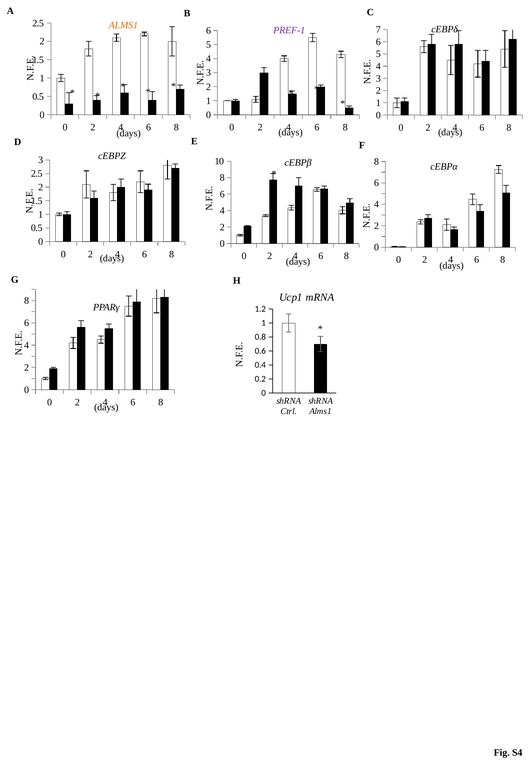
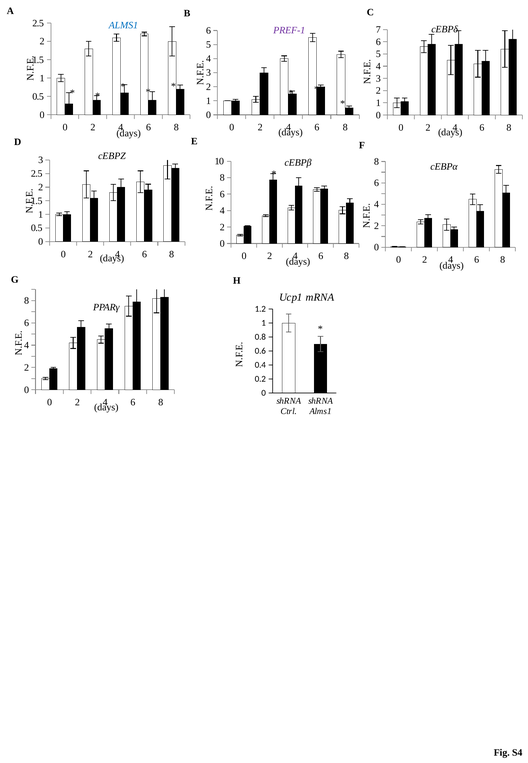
ALMS1 at (123, 25) colour: orange -> blue
